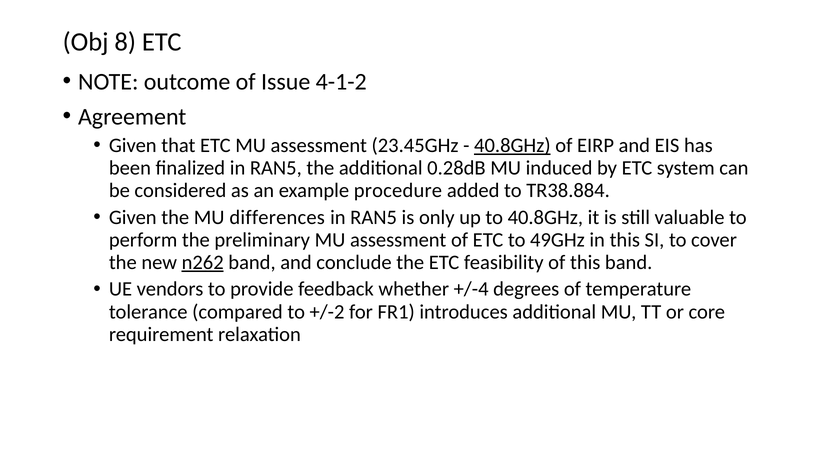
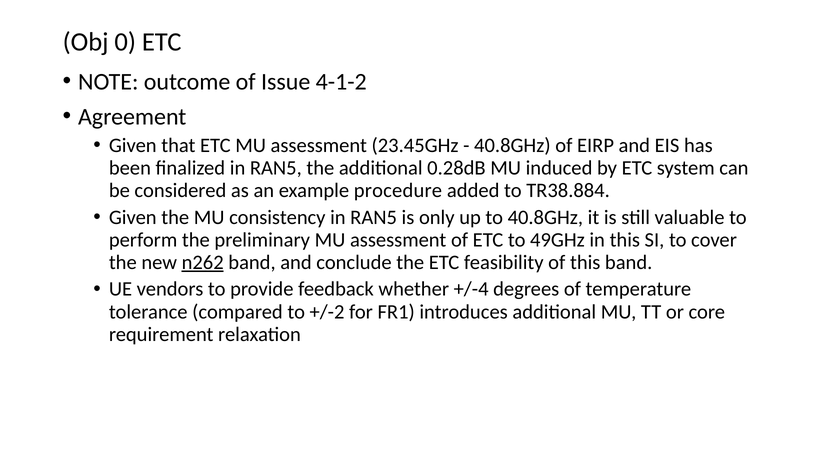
8: 8 -> 0
40.8GHz at (512, 145) underline: present -> none
differences: differences -> consistency
